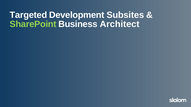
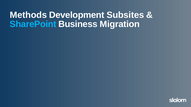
Targeted: Targeted -> Methods
SharePoint colour: light green -> light blue
Architect: Architect -> Migration
